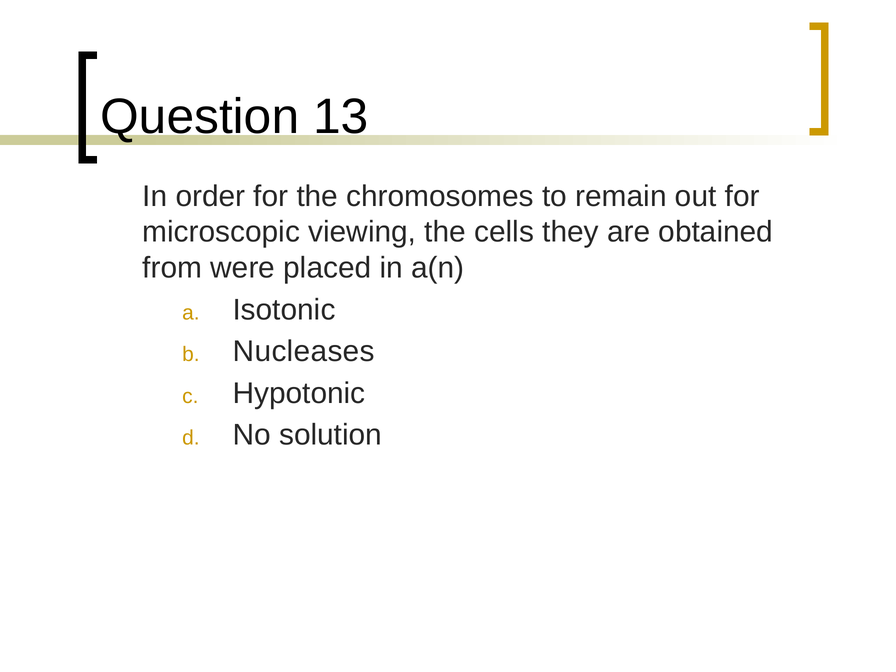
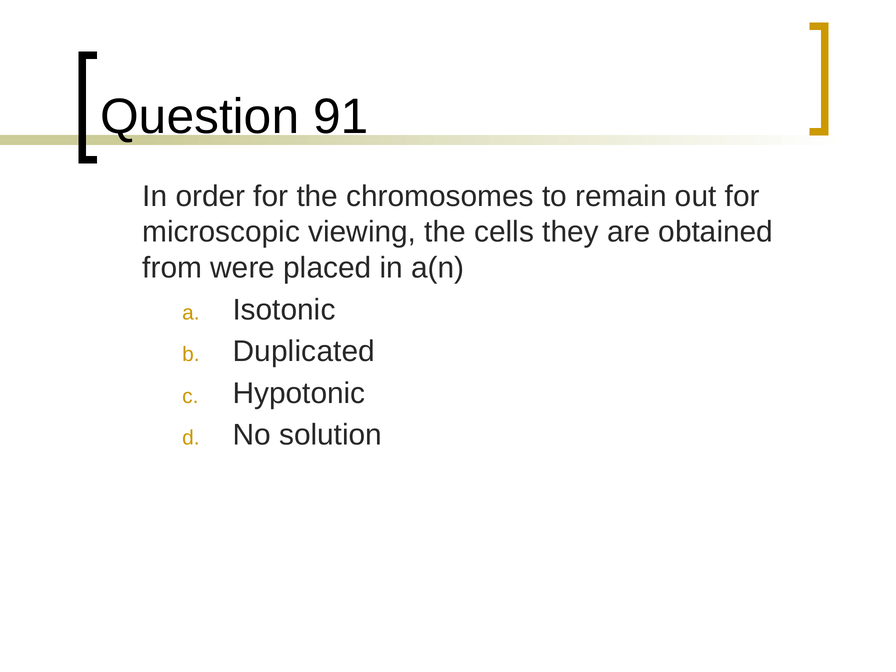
13: 13 -> 91
Nucleases: Nucleases -> Duplicated
